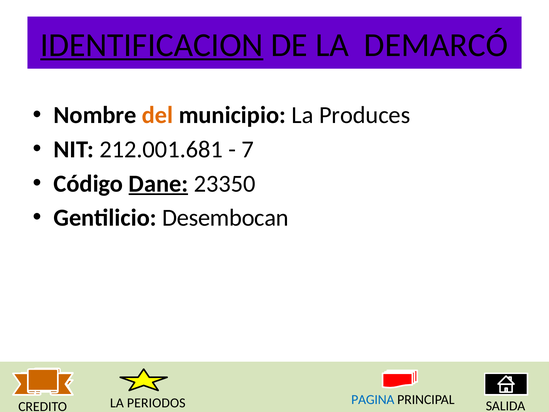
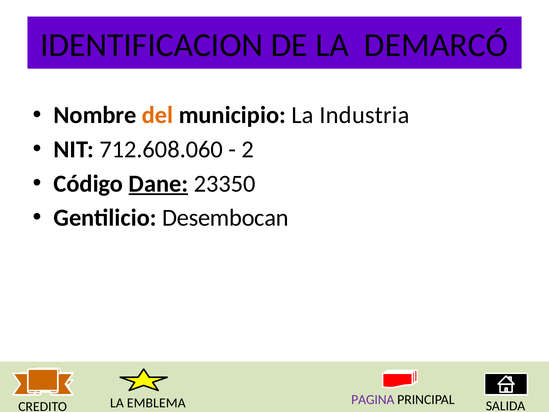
IDENTIFICACION underline: present -> none
Produces: Produces -> Industria
212.001.681: 212.001.681 -> 712.608.060
7: 7 -> 2
PAGINA colour: blue -> purple
PERIODOS: PERIODOS -> EMBLEMA
